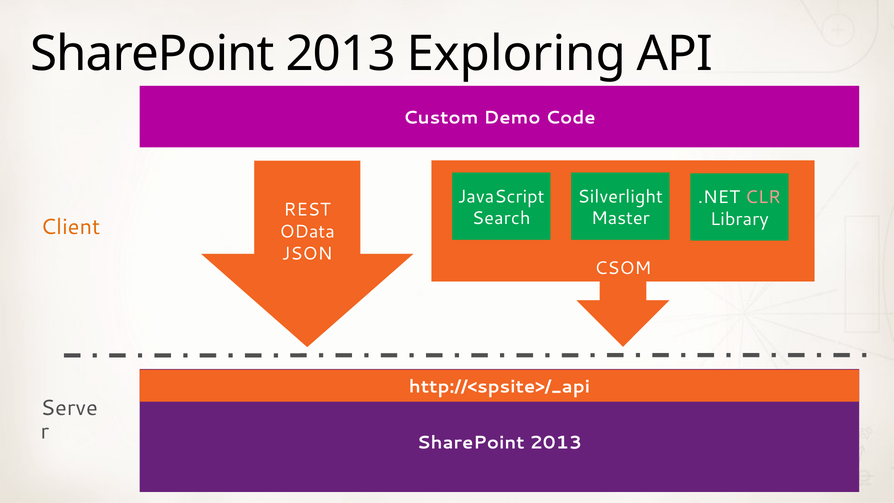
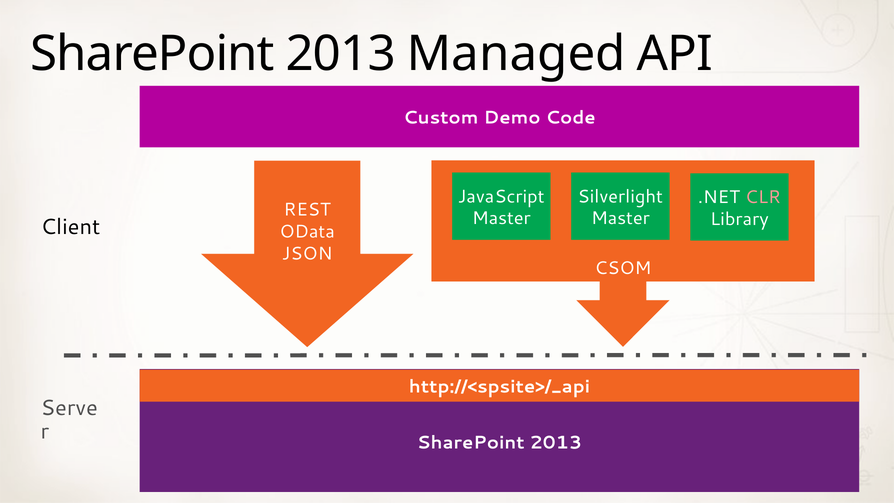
Exploring: Exploring -> Managed
Search at (501, 218): Search -> Master
Client colour: orange -> black
